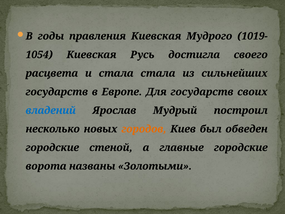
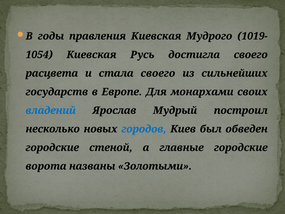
стала стала: стала -> своего
Для государств: государств -> монархами
городов colour: orange -> blue
